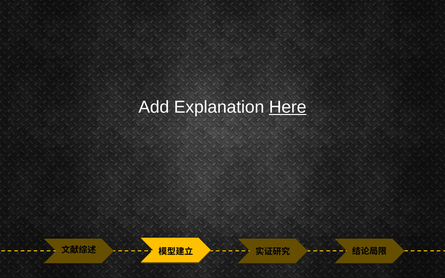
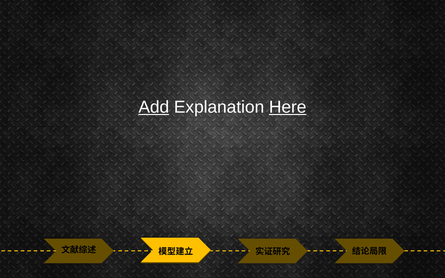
Add underline: none -> present
